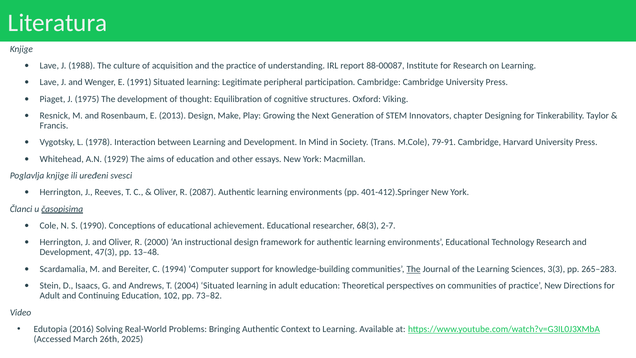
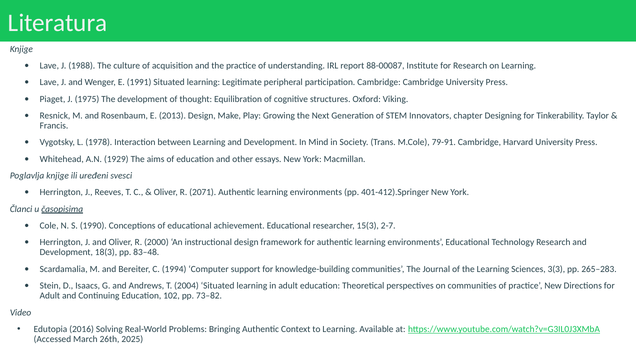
2087: 2087 -> 2071
68(3: 68(3 -> 15(3
47(3: 47(3 -> 18(3
13–48: 13–48 -> 83–48
The at (414, 269) underline: present -> none
